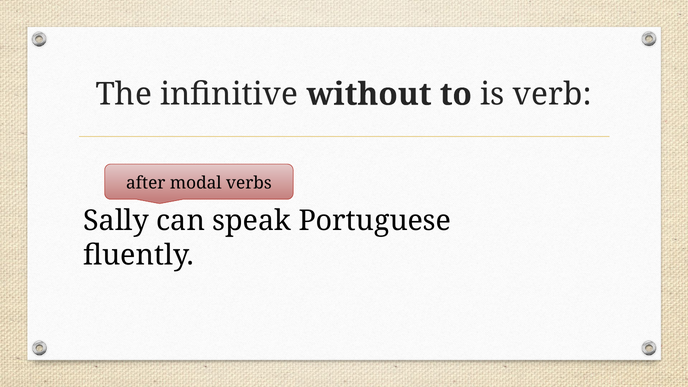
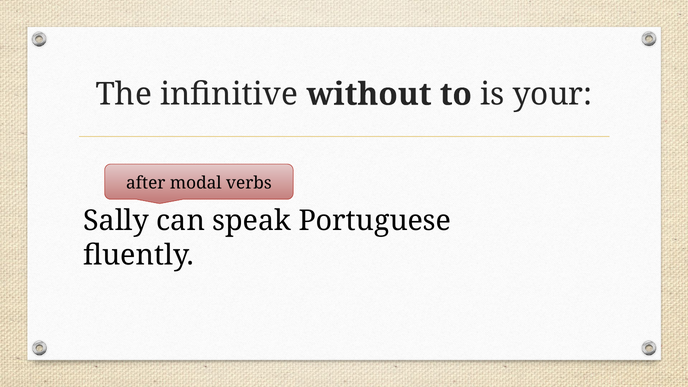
verb: verb -> your
